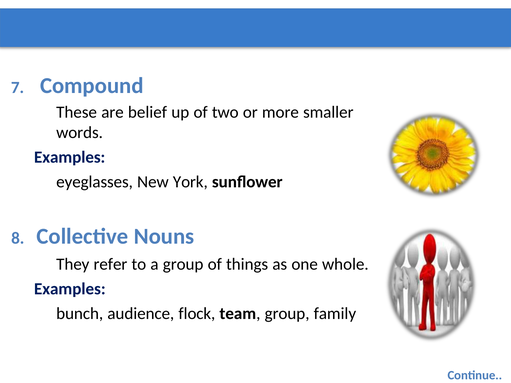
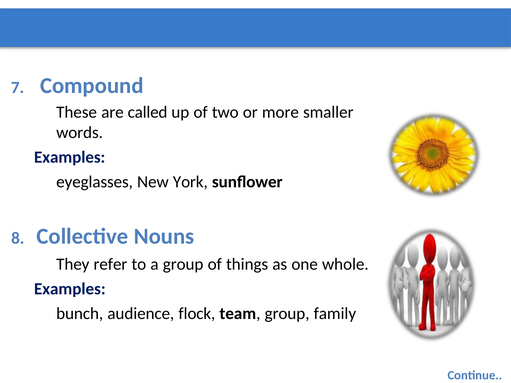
belief: belief -> called
